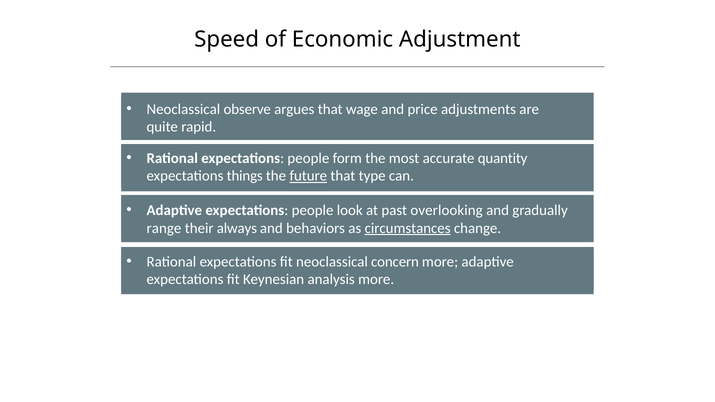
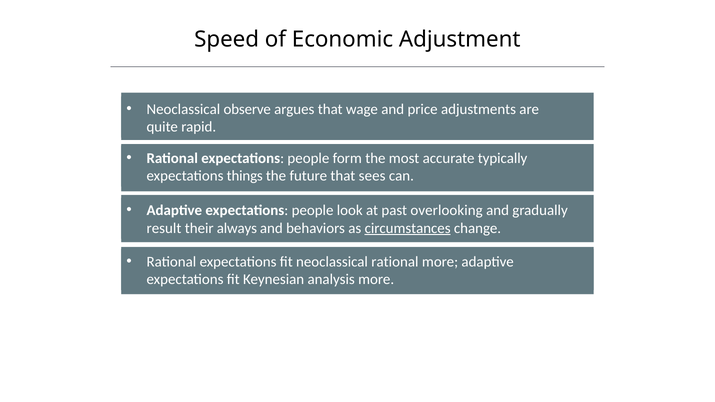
quantity: quantity -> typically
future underline: present -> none
type: type -> sees
range: range -> result
neoclassical concern: concern -> rational
